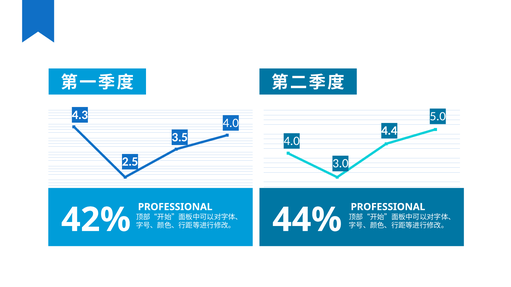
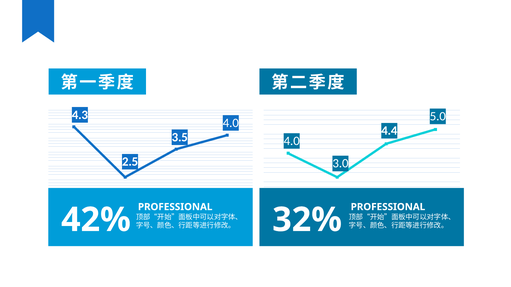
44%: 44% -> 32%
